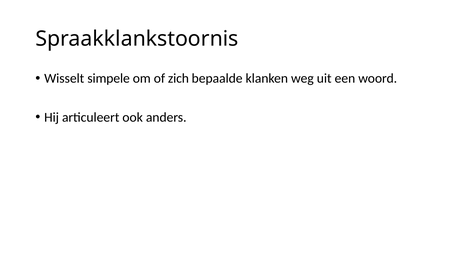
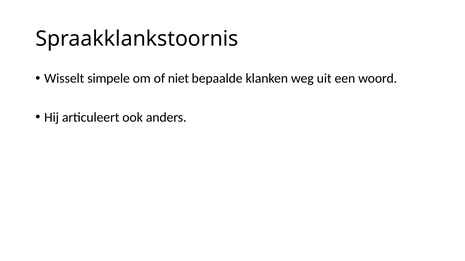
zich: zich -> niet
